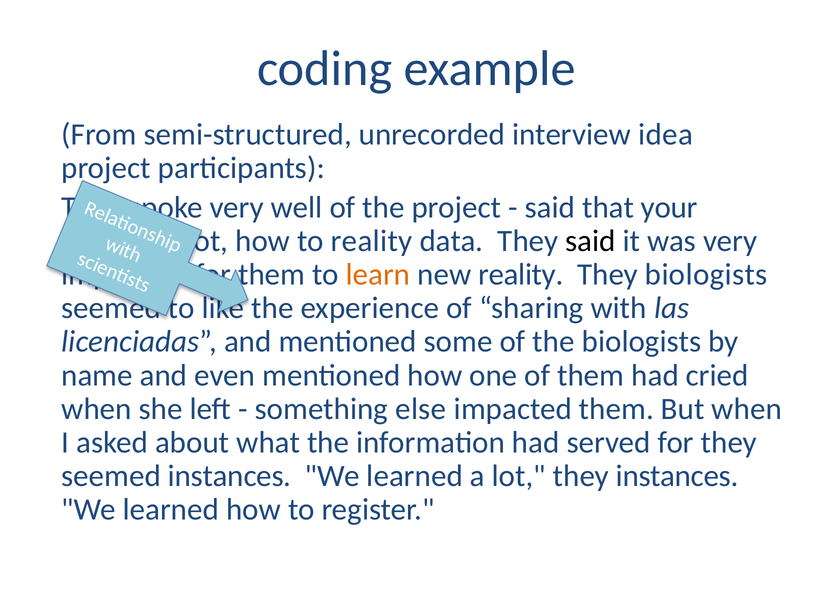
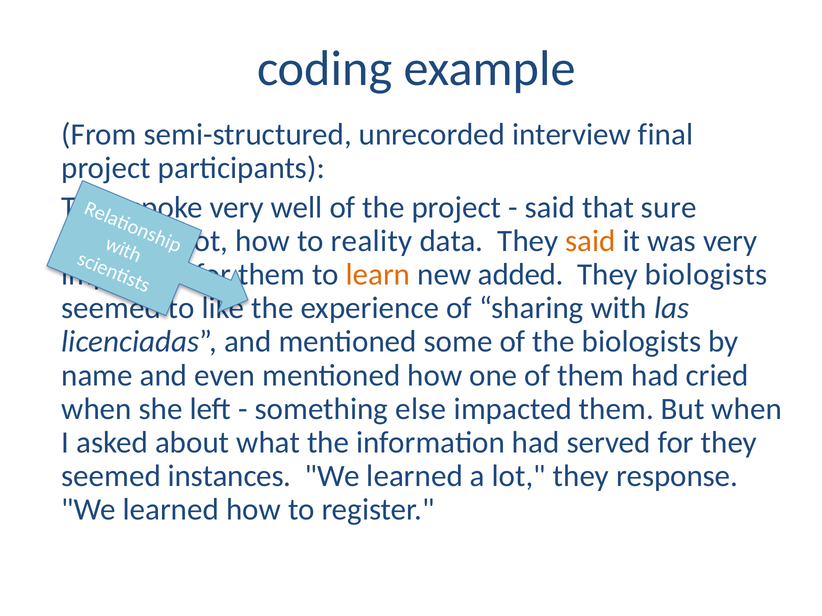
idea: idea -> final
your: your -> sure
said at (590, 241) colour: black -> orange
new reality: reality -> added
they instances: instances -> response
